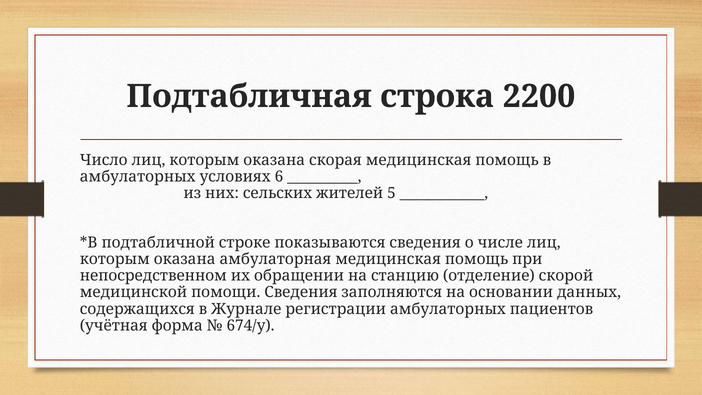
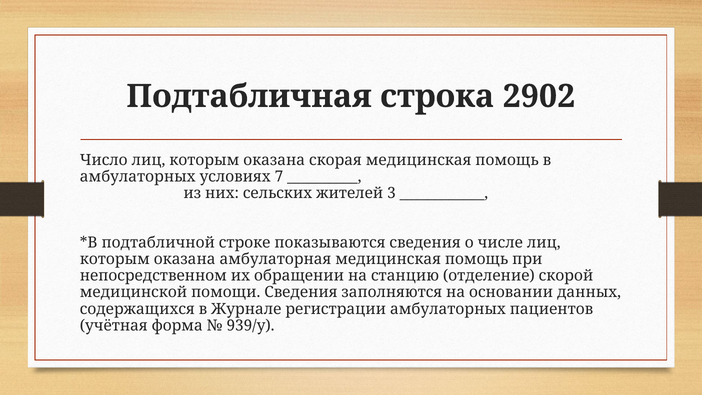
2200: 2200 -> 2902
6: 6 -> 7
5: 5 -> 3
674/у: 674/у -> 939/у
